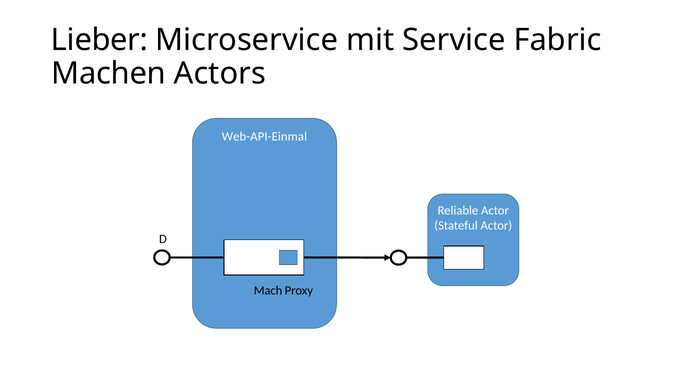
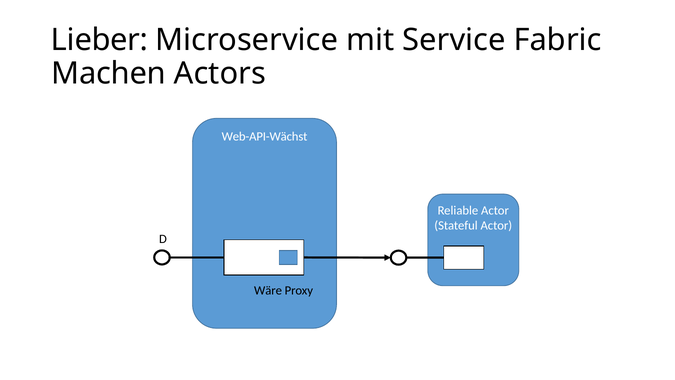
Web-API-Einmal: Web-API-Einmal -> Web-API-Wächst
Mach: Mach -> Wäre
